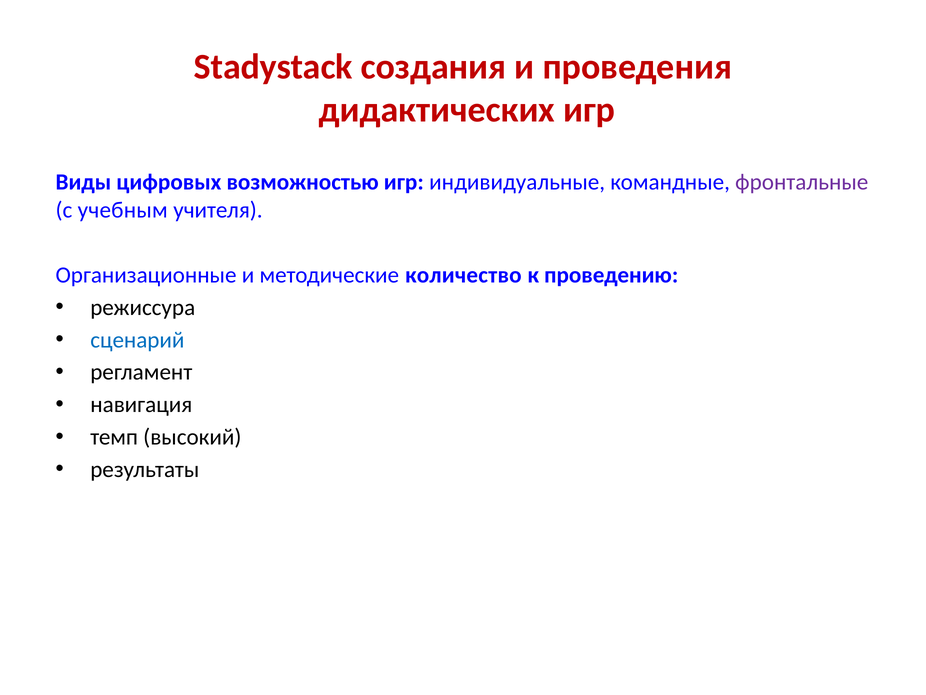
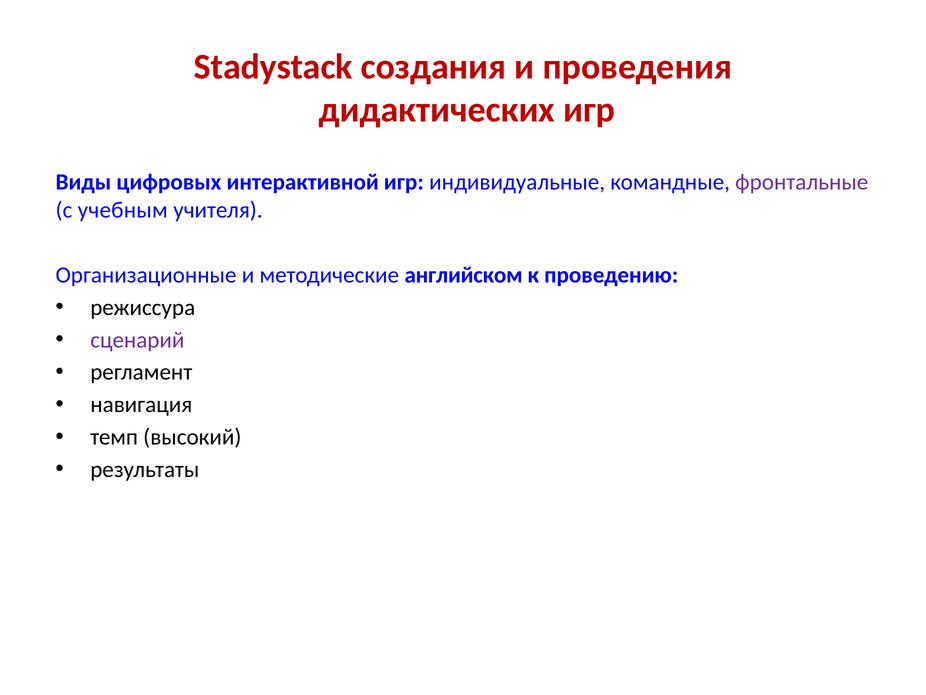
возможностью: возможностью -> интерактивной
количество: количество -> английском
сценарий colour: blue -> purple
